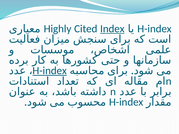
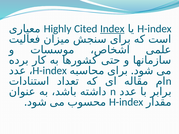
H-index at (50, 71) underline: present -> none
